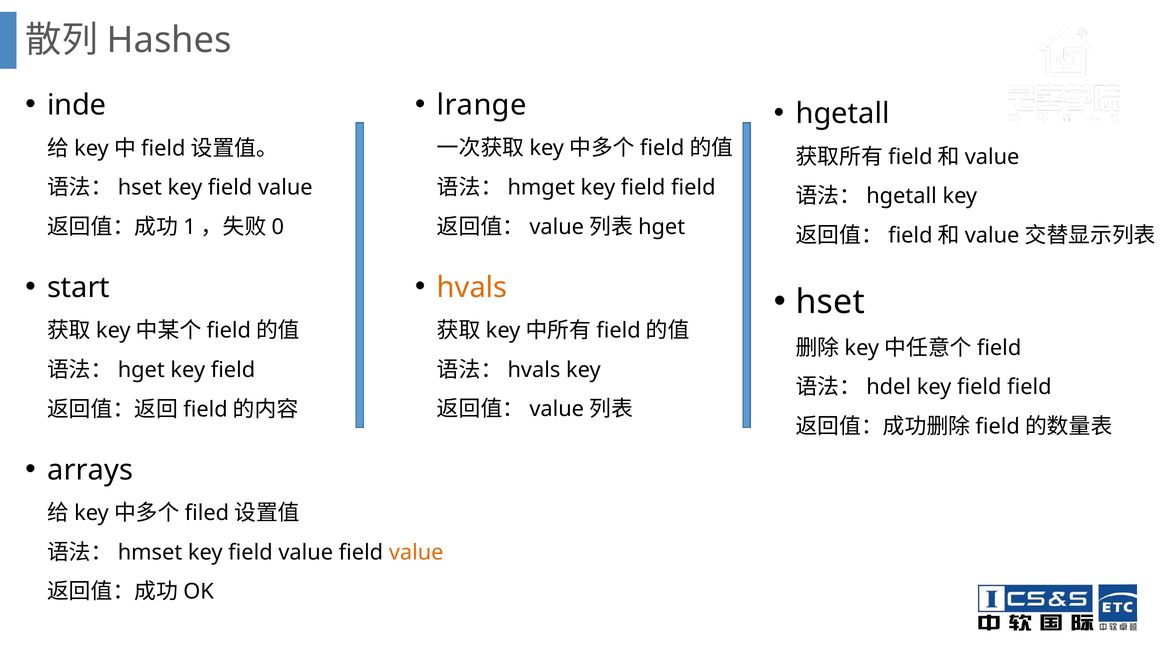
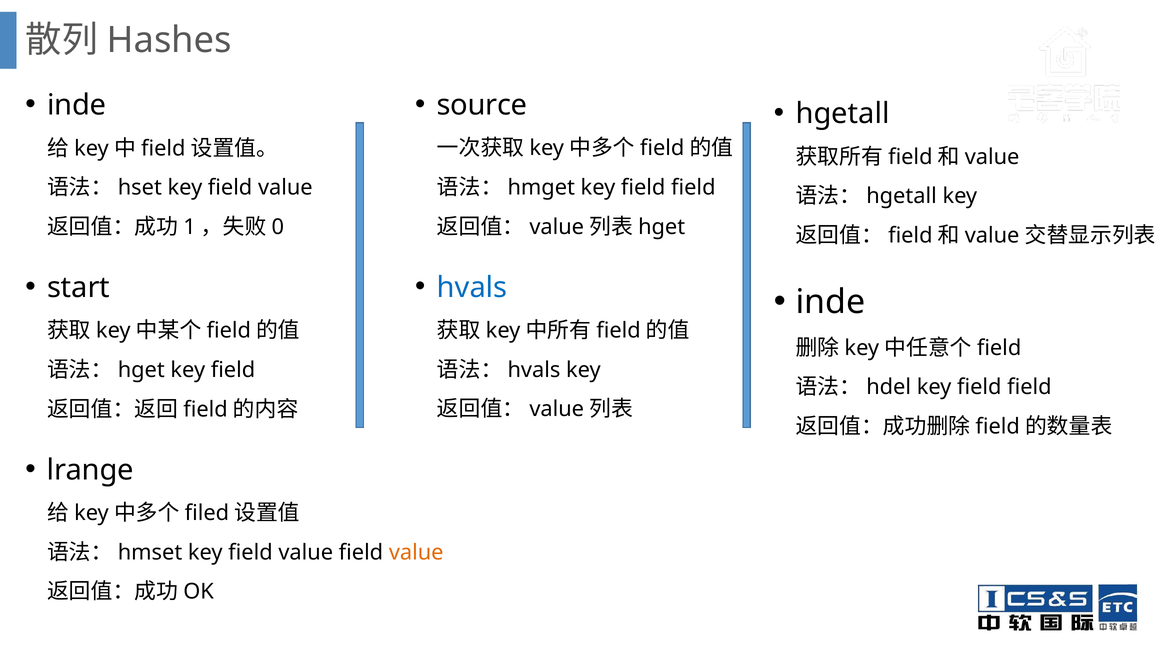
lrange: lrange -> source
hvals colour: orange -> blue
hset at (830, 302): hset -> inde
arrays: arrays -> lrange
